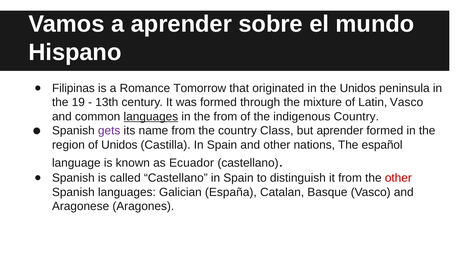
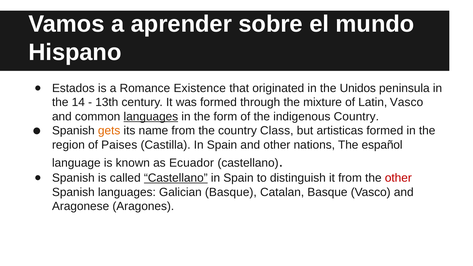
Filipinas: Filipinas -> Estados
Tomorrow: Tomorrow -> Existence
19: 19 -> 14
the from: from -> form
gets colour: purple -> orange
but aprender: aprender -> artisticas
of Unidos: Unidos -> Paises
Castellano at (176, 178) underline: none -> present
Galician España: España -> Basque
